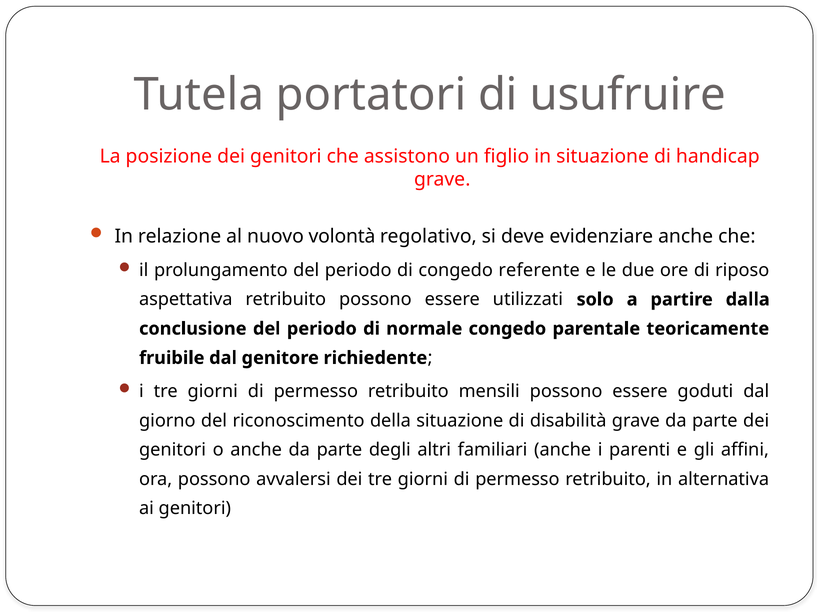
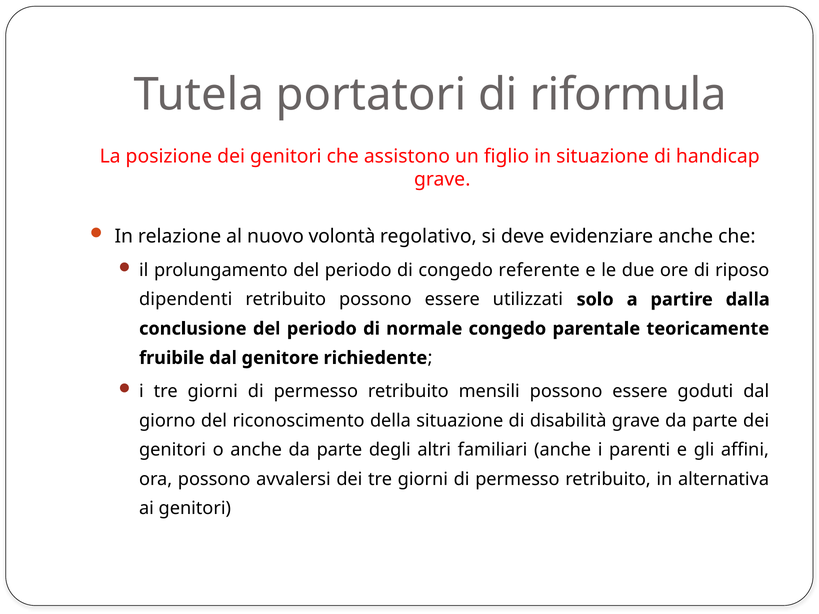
usufruire: usufruire -> riformula
aspettativa: aspettativa -> dipendenti
